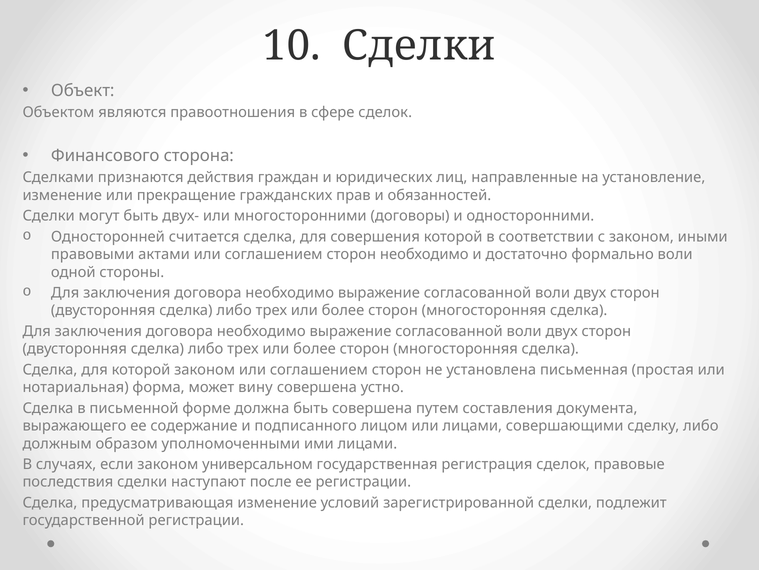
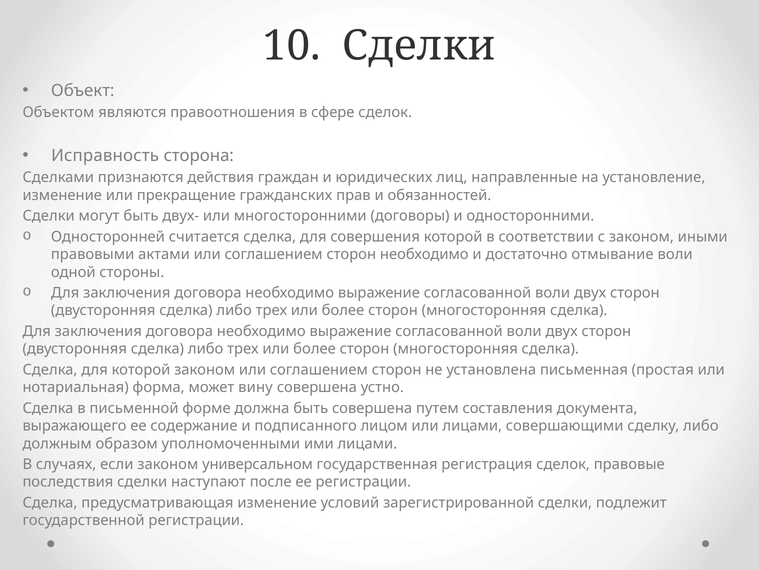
Финансового: Финансового -> Исправность
формально: формально -> отмывание
